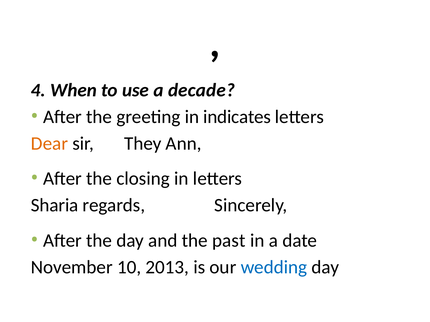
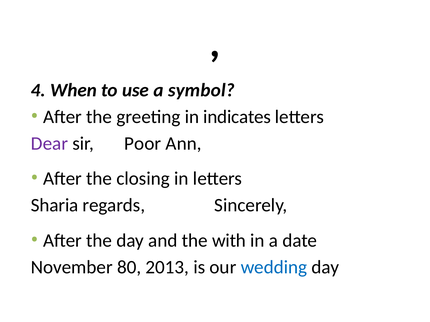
decade: decade -> symbol
Dear colour: orange -> purple
They: They -> Poor
past: past -> with
10: 10 -> 80
